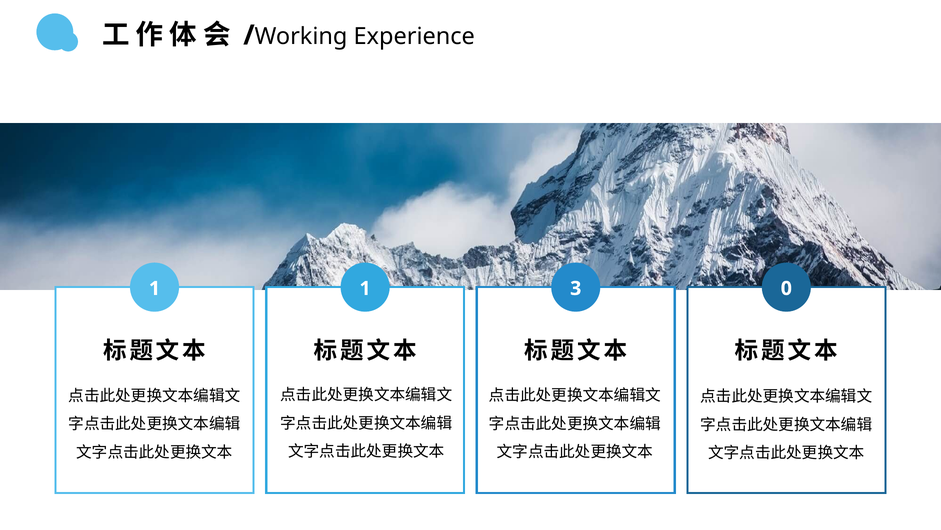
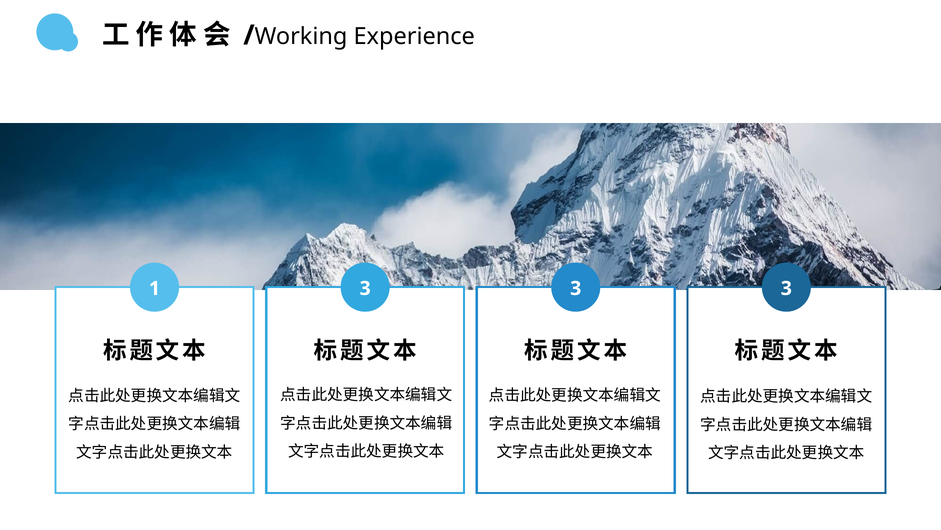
1 1: 1 -> 3
0 at (786, 288): 0 -> 3
